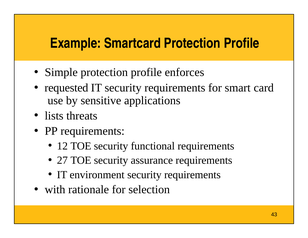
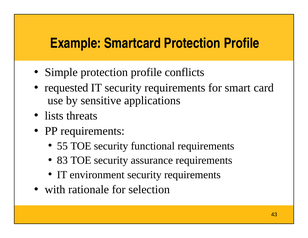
enforces: enforces -> conflicts
12: 12 -> 55
27: 27 -> 83
